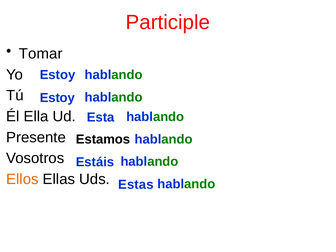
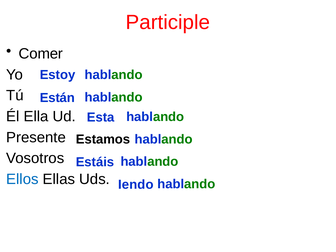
Tomar: Tomar -> Comer
Estoy at (57, 98): Estoy -> Están
Ellos colour: orange -> blue
Estas: Estas -> Iendo
